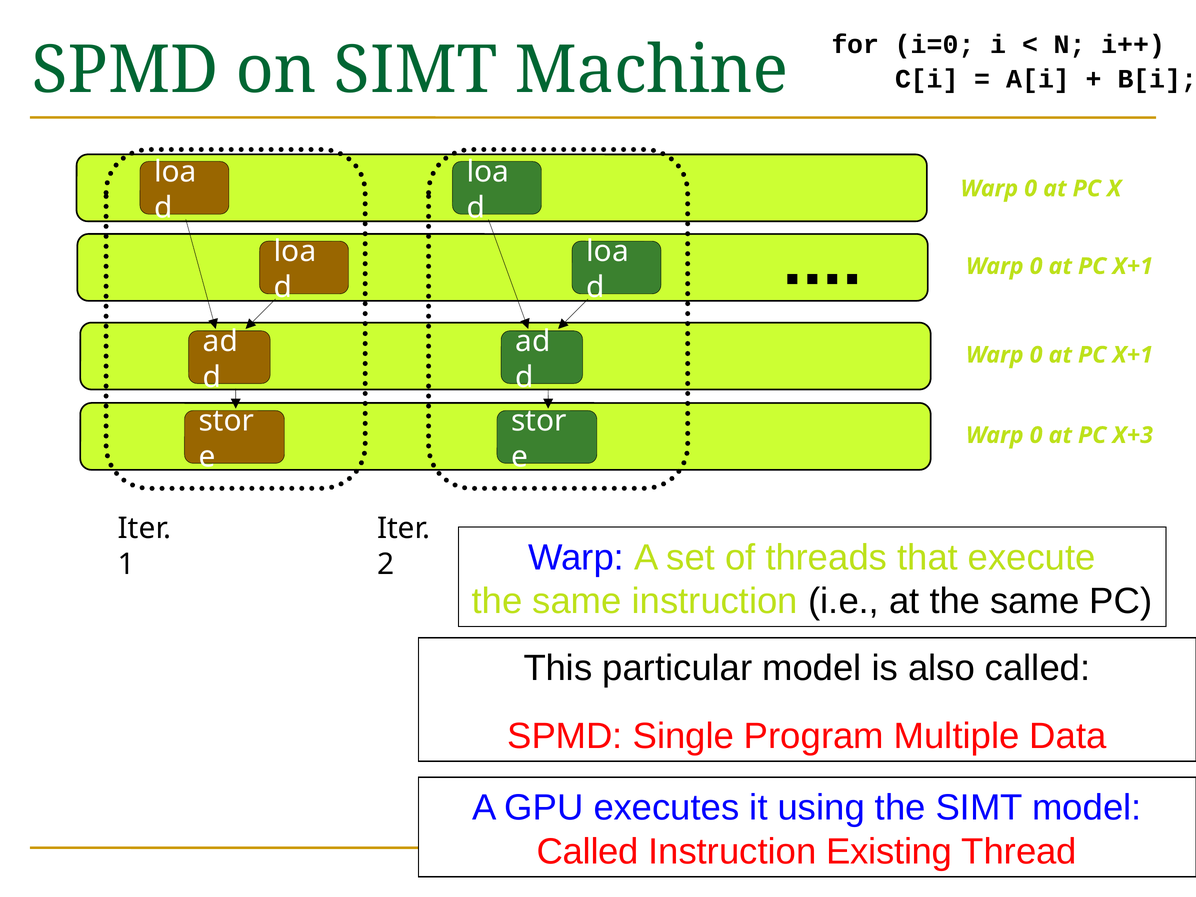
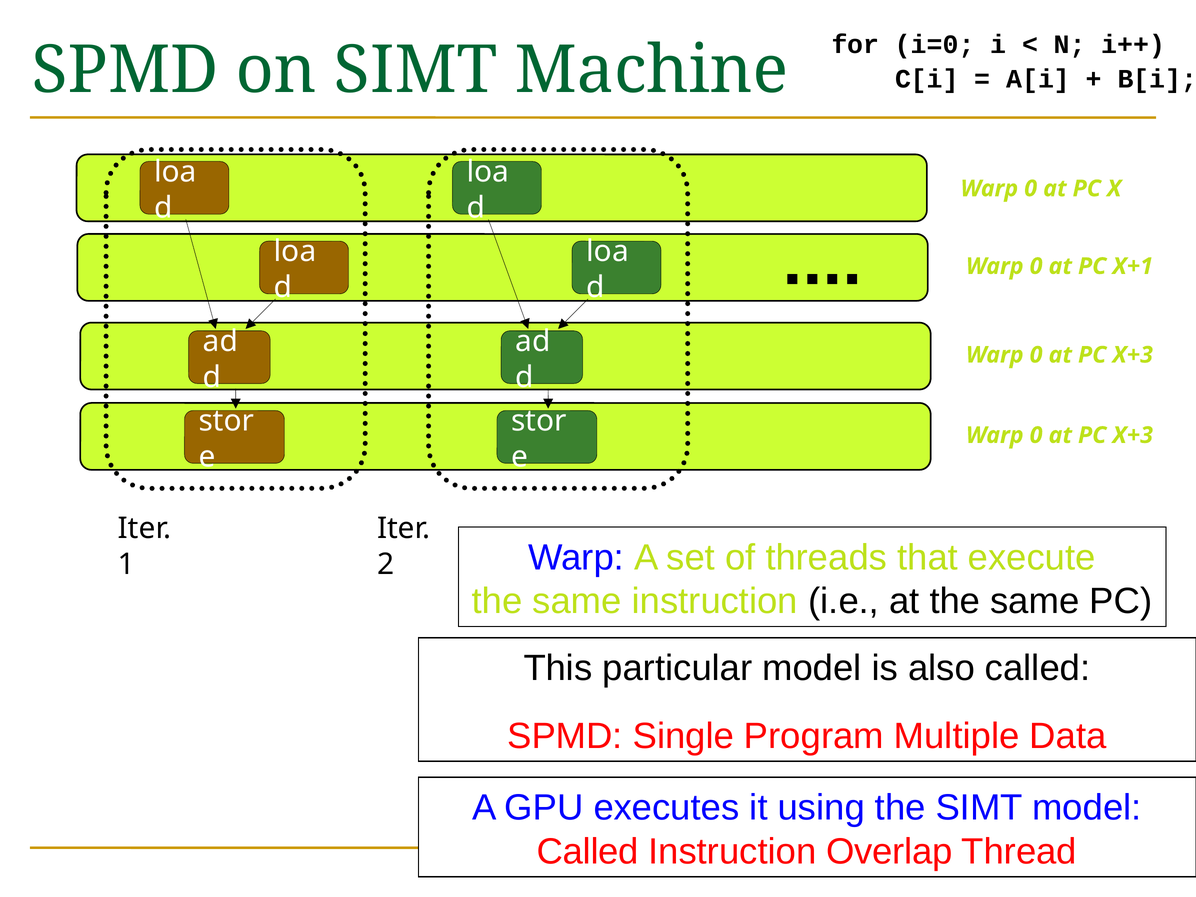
X+1 at (1133, 355): X+1 -> X+3
Existing: Existing -> Overlap
